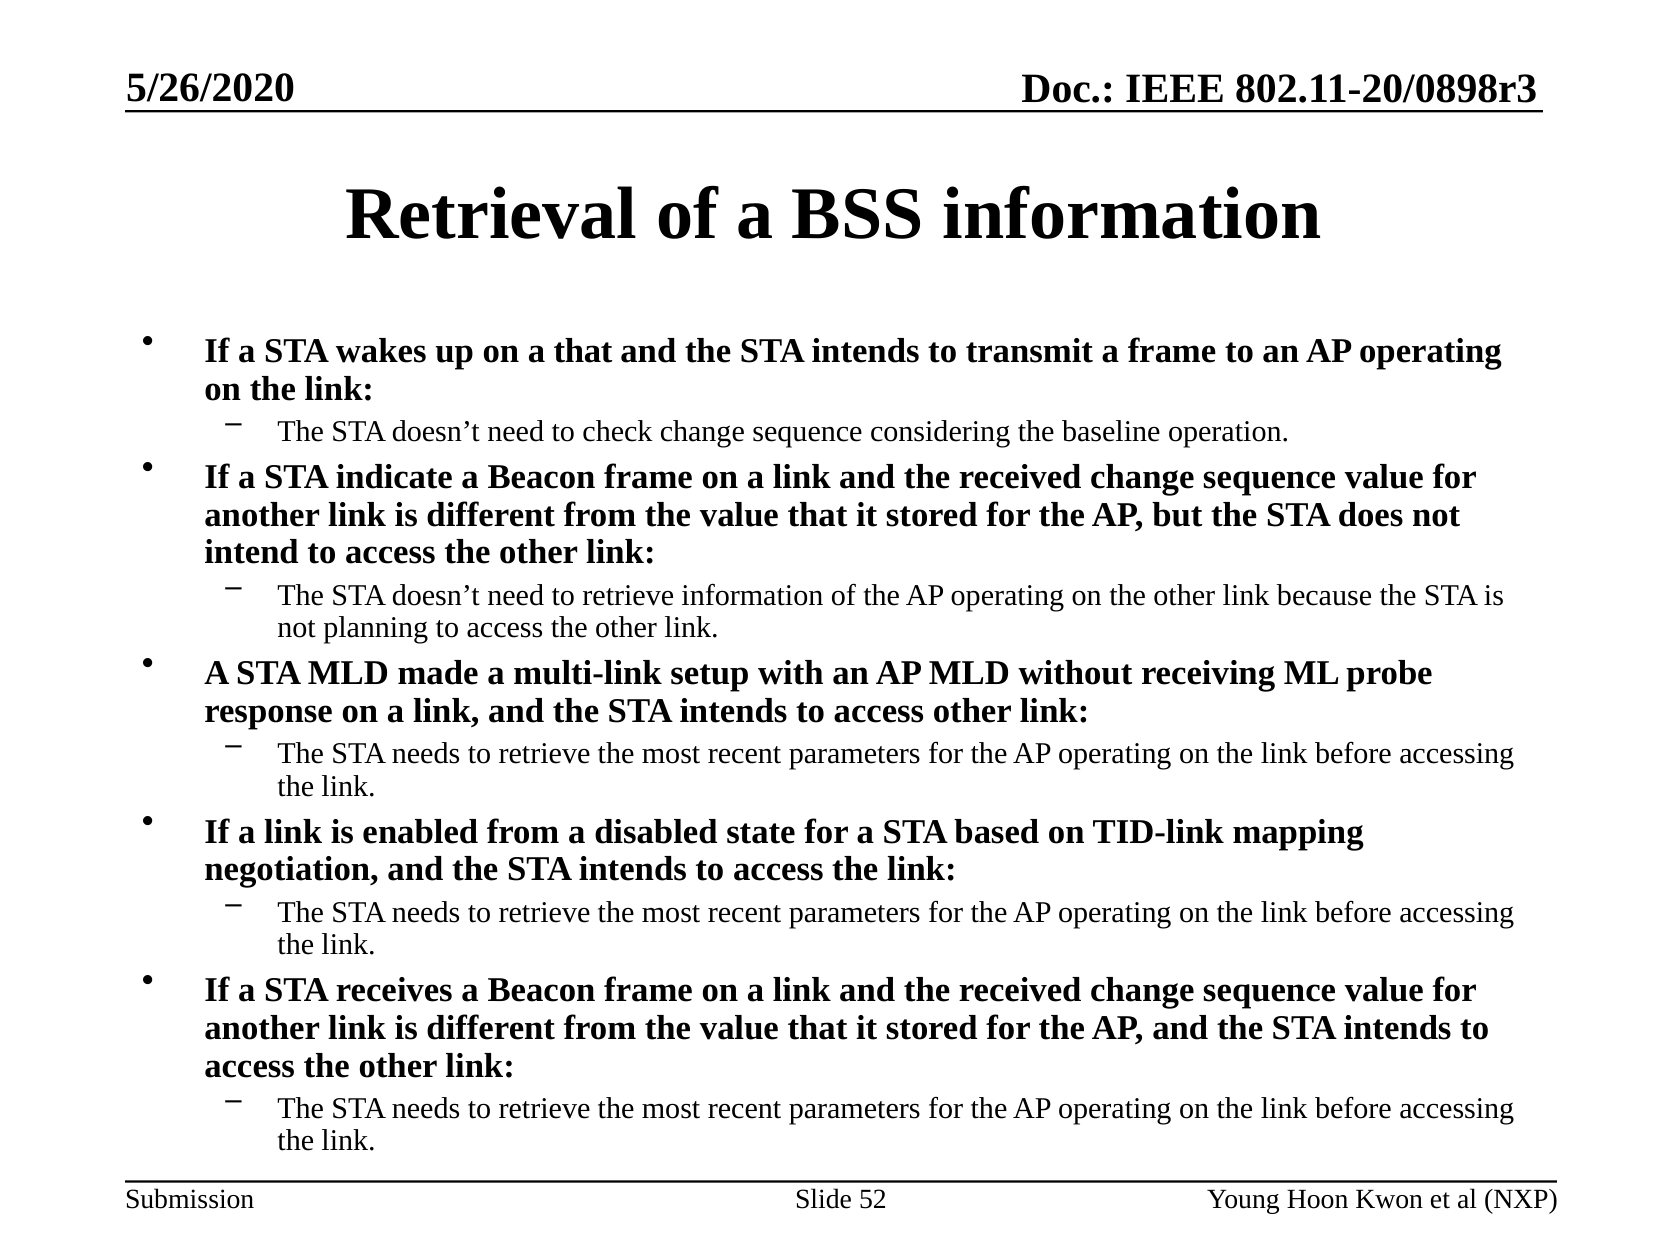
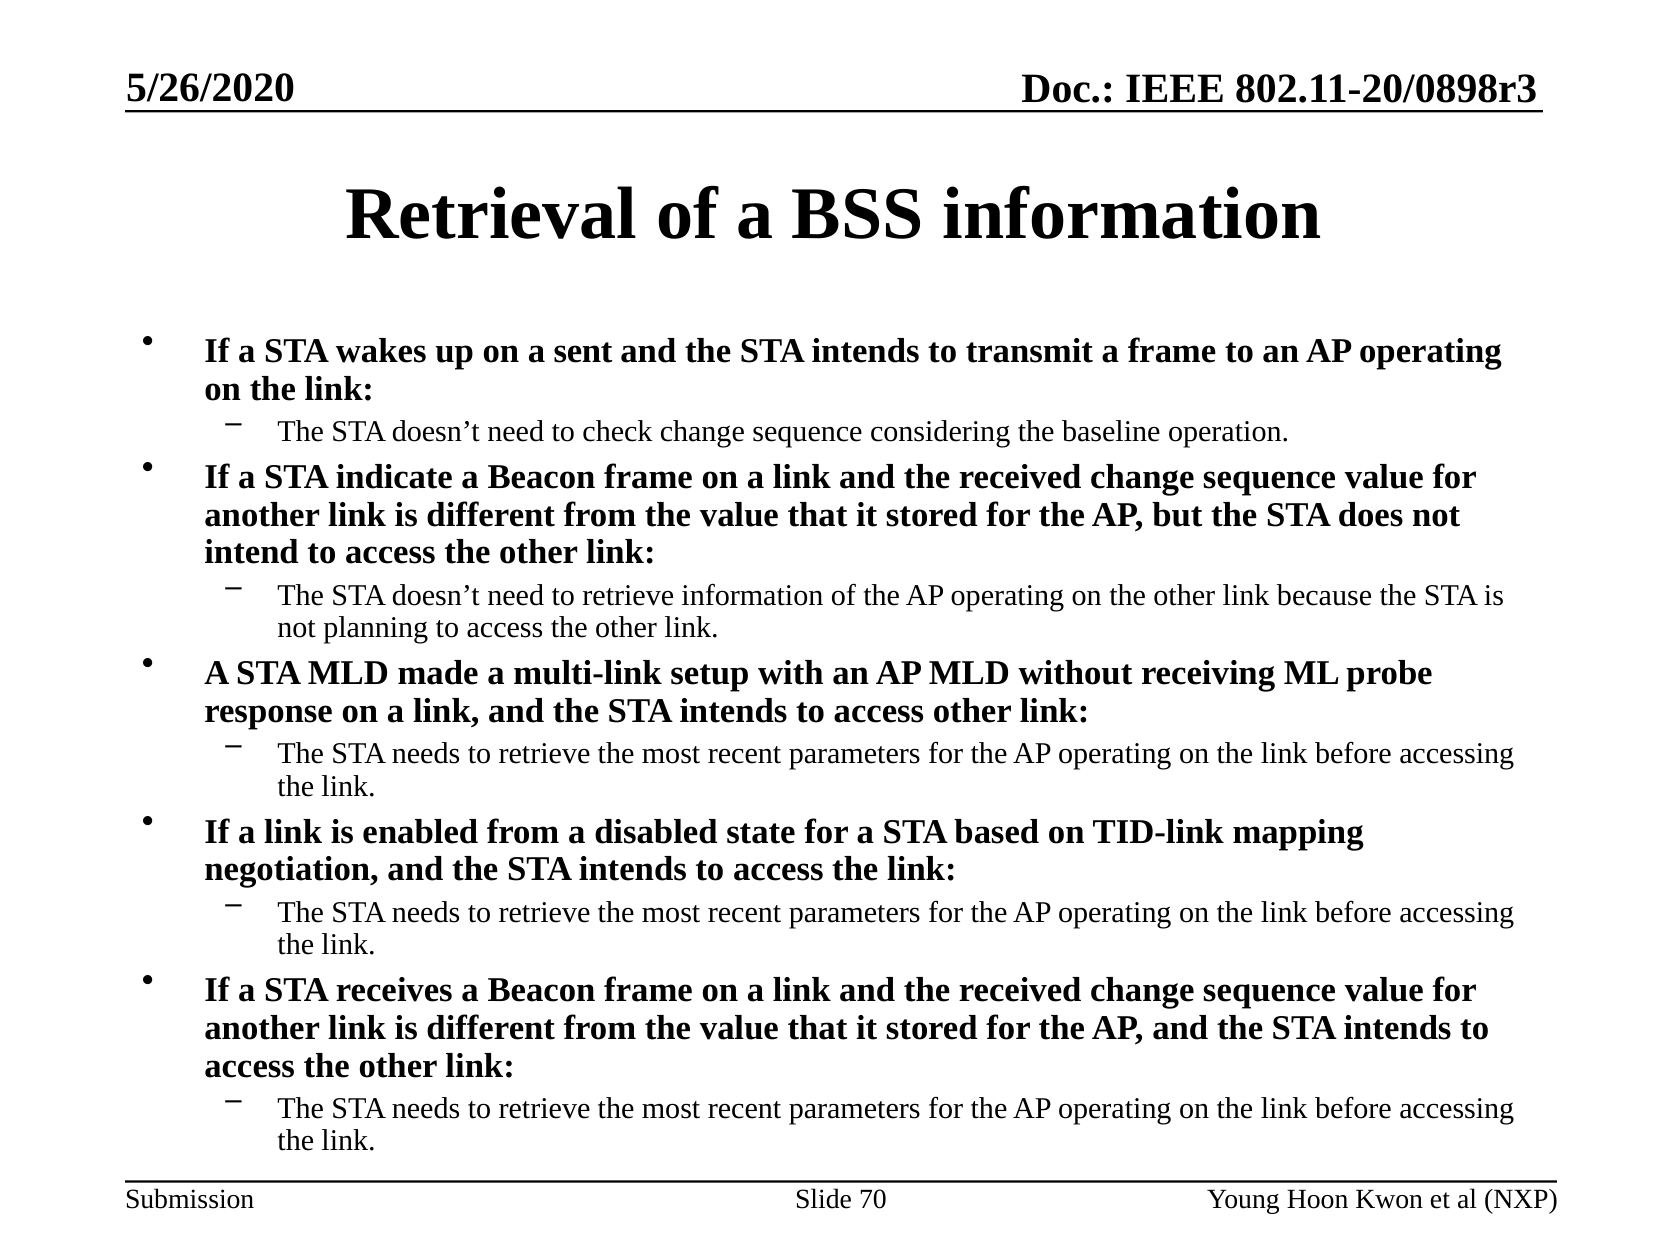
a that: that -> sent
52: 52 -> 70
